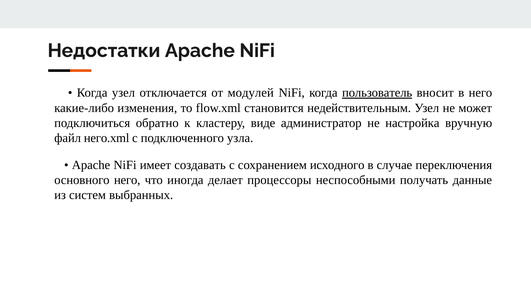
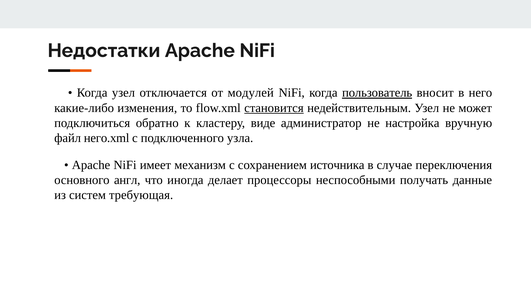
становится underline: none -> present
создавать: создавать -> механизм
исходного: исходного -> источника
основного него: него -> англ
выбранных: выбранных -> требующая
